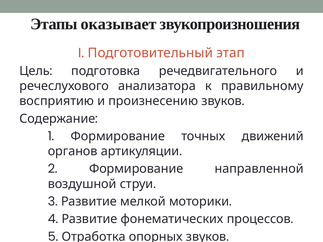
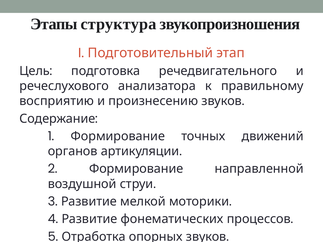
оказывает: оказывает -> структура
